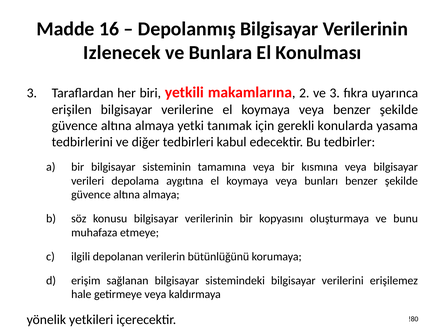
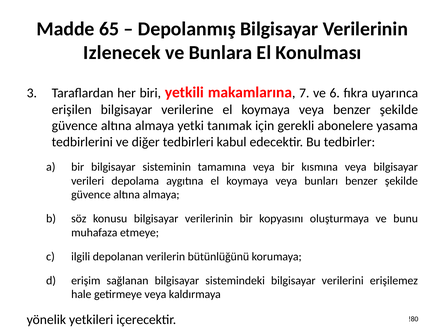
16: 16 -> 65
2: 2 -> 7
ve 3: 3 -> 6
konularda: konularda -> abonelere
